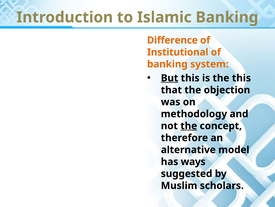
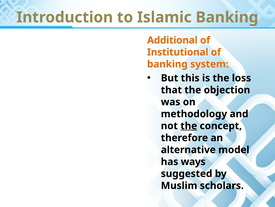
Difference: Difference -> Additional
But underline: present -> none
the this: this -> loss
